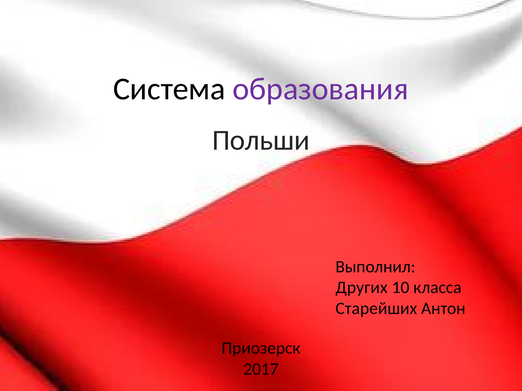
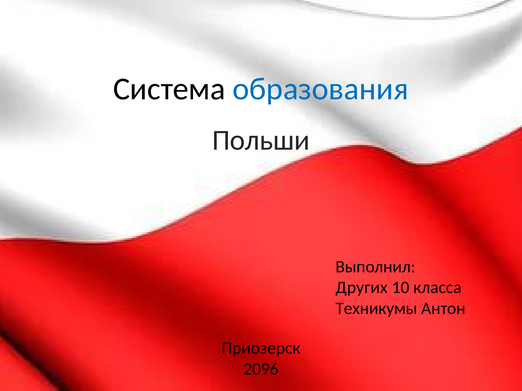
образования colour: purple -> blue
Старейших: Старейших -> Техникумы
2017: 2017 -> 2096
